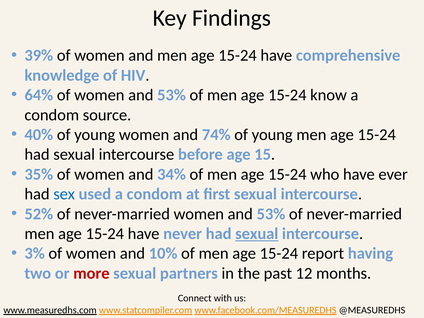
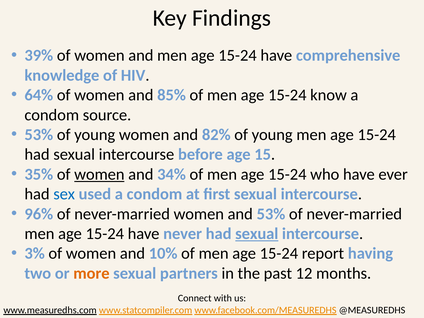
of women and 53%: 53% -> 85%
40% at (39, 135): 40% -> 53%
74%: 74% -> 82%
women at (99, 174) underline: none -> present
52%: 52% -> 96%
more colour: red -> orange
